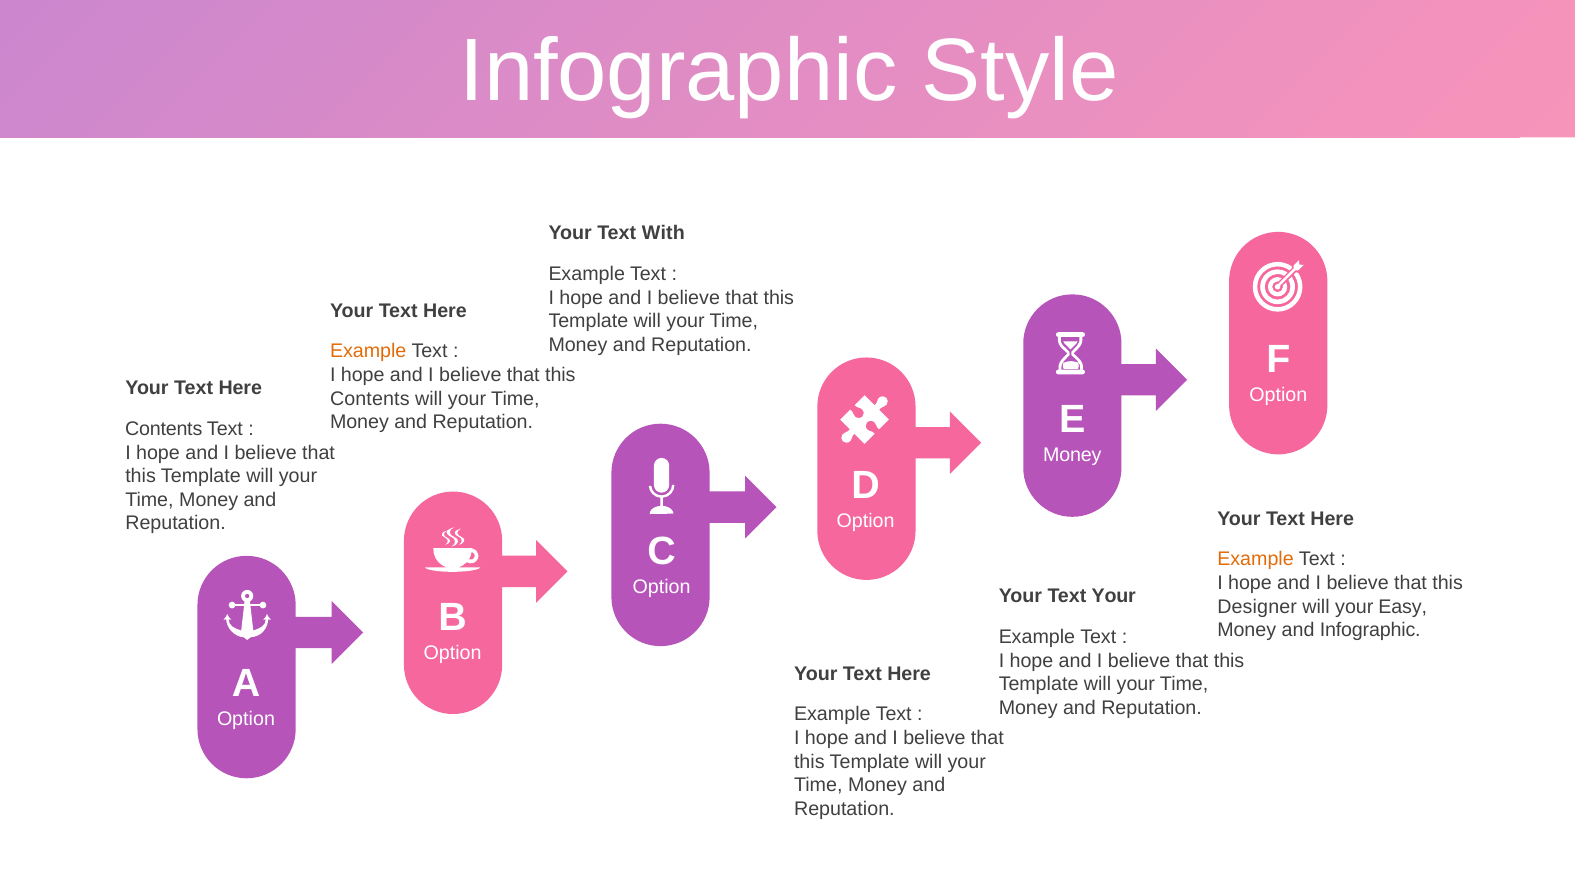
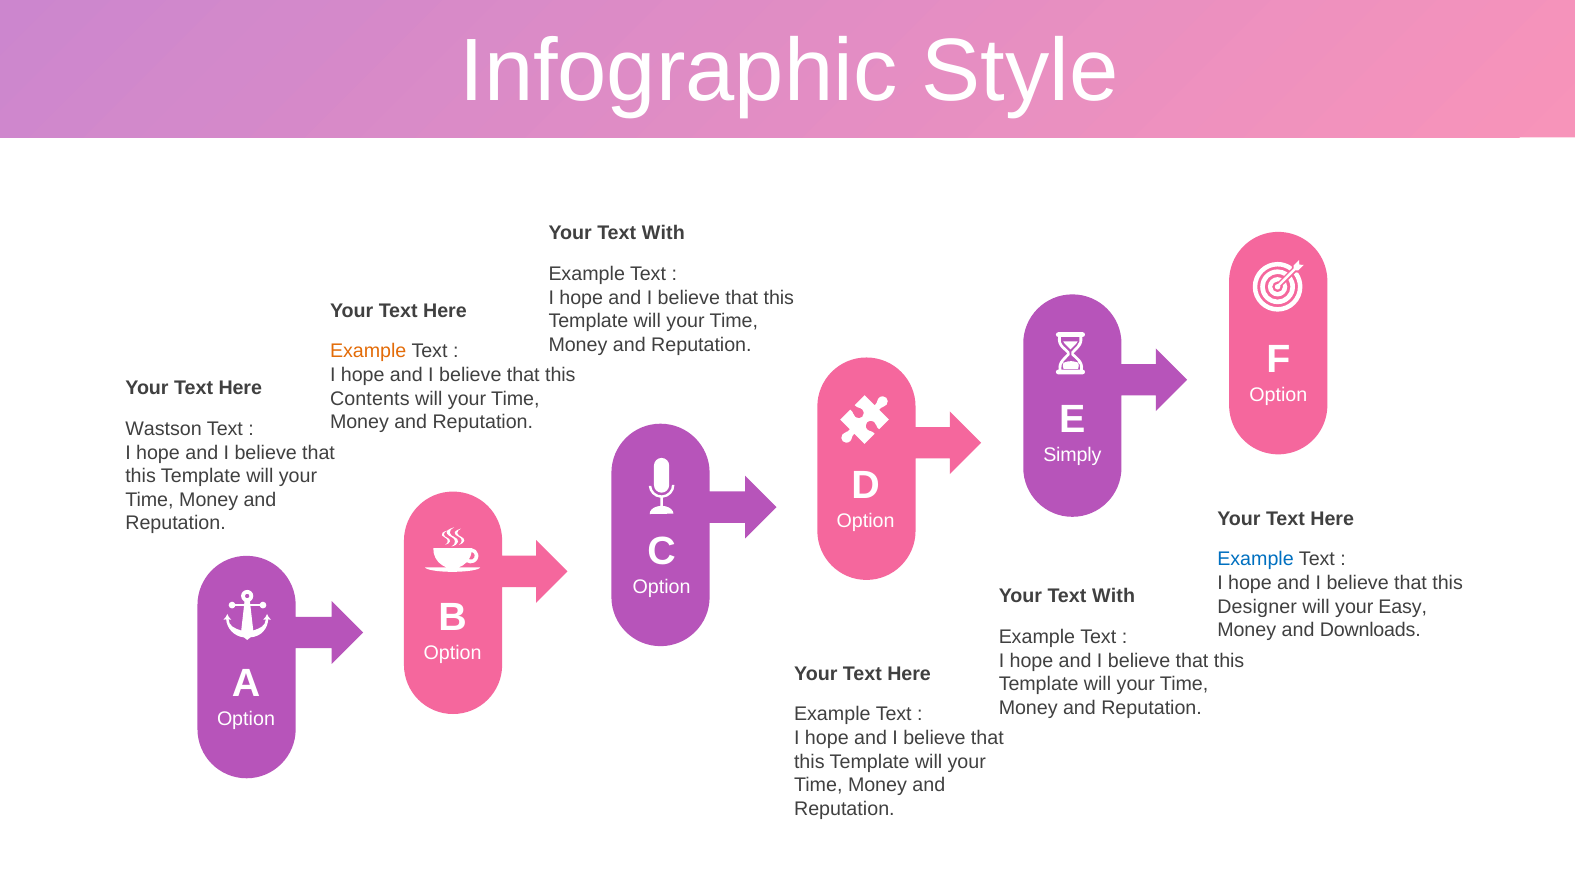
Contents at (164, 429): Contents -> Wastson
Money at (1072, 455): Money -> Simply
Example at (1256, 559) colour: orange -> blue
Your at (1114, 596): Your -> With
and Infographic: Infographic -> Downloads
